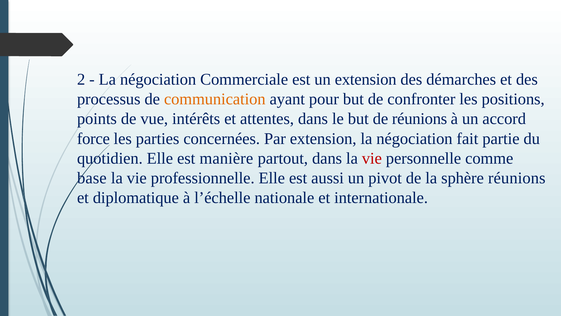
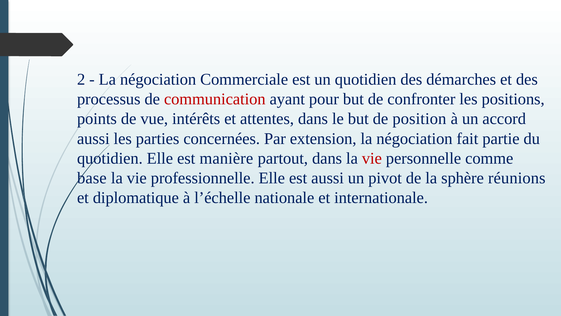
un extension: extension -> quotidien
communication colour: orange -> red
de réunions: réunions -> position
force at (93, 138): force -> aussi
